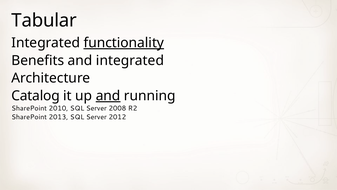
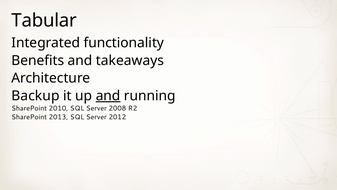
functionality underline: present -> none
and integrated: integrated -> takeaways
Catalog: Catalog -> Backup
